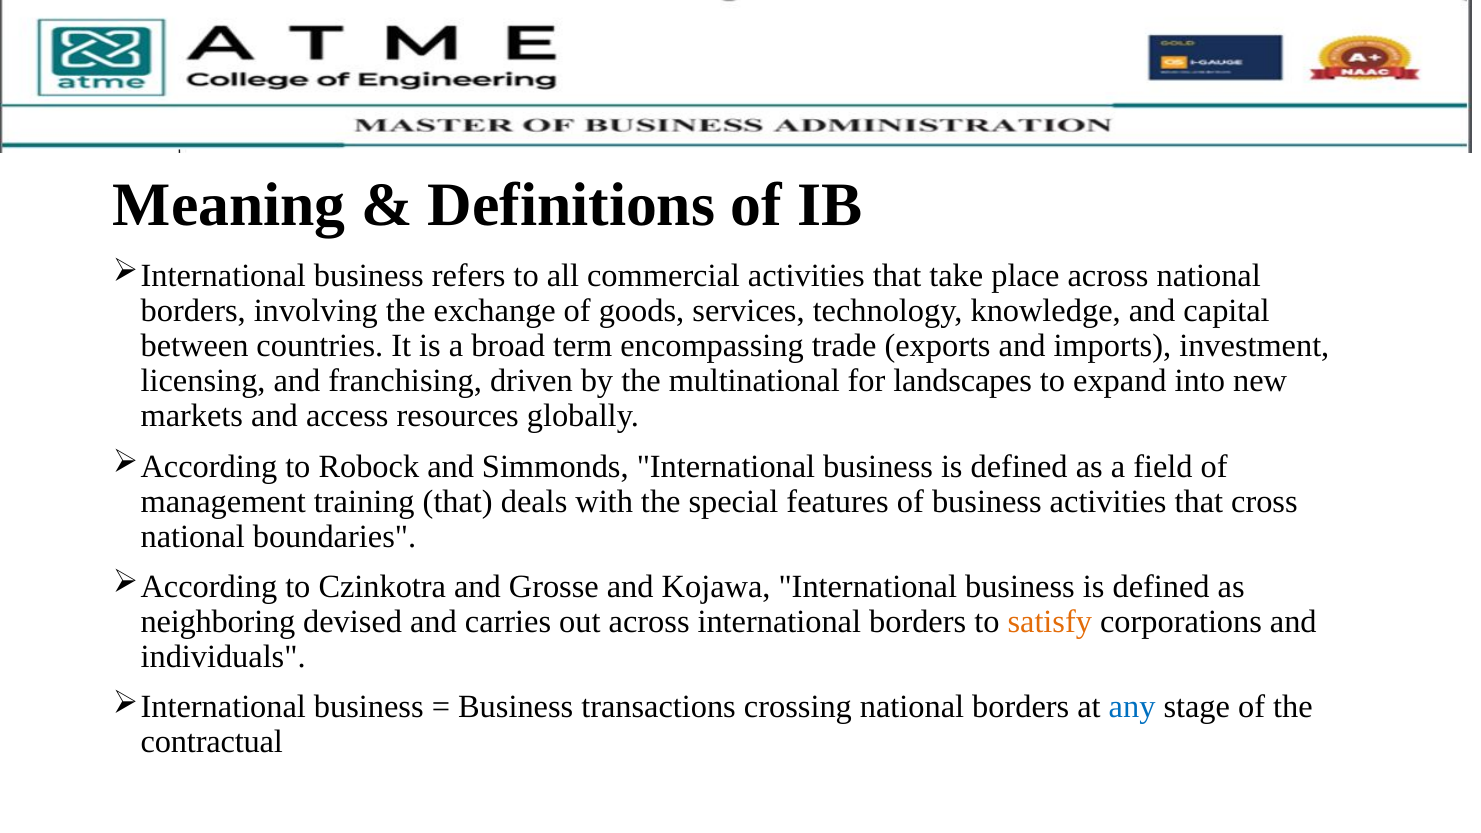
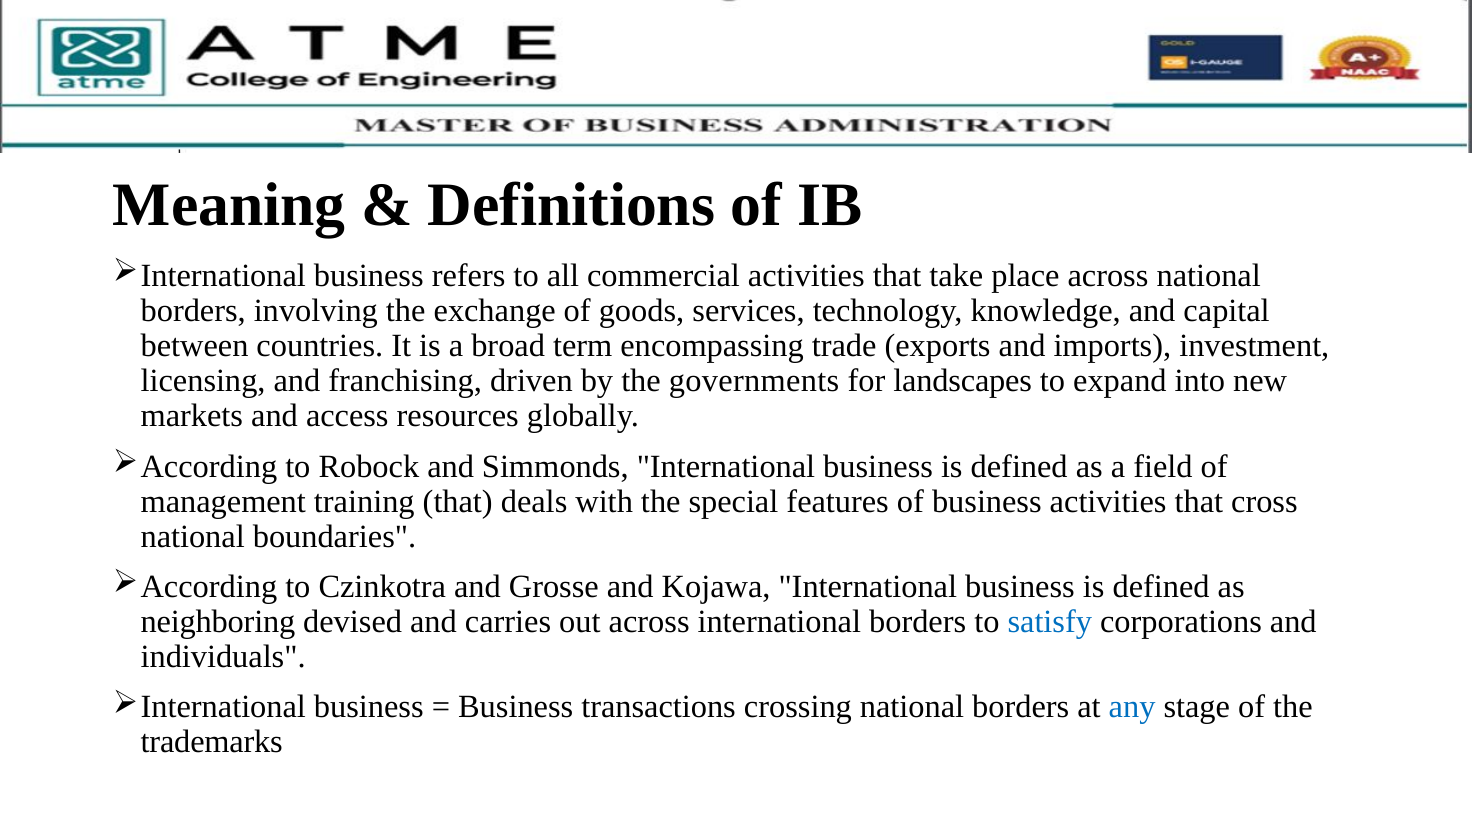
multinational: multinational -> governments
satisfy colour: orange -> blue
contractual: contractual -> trademarks
